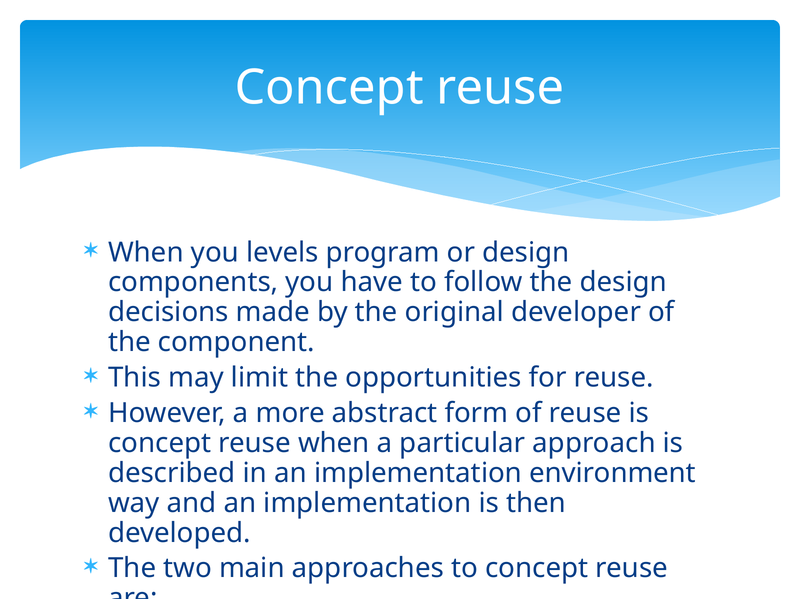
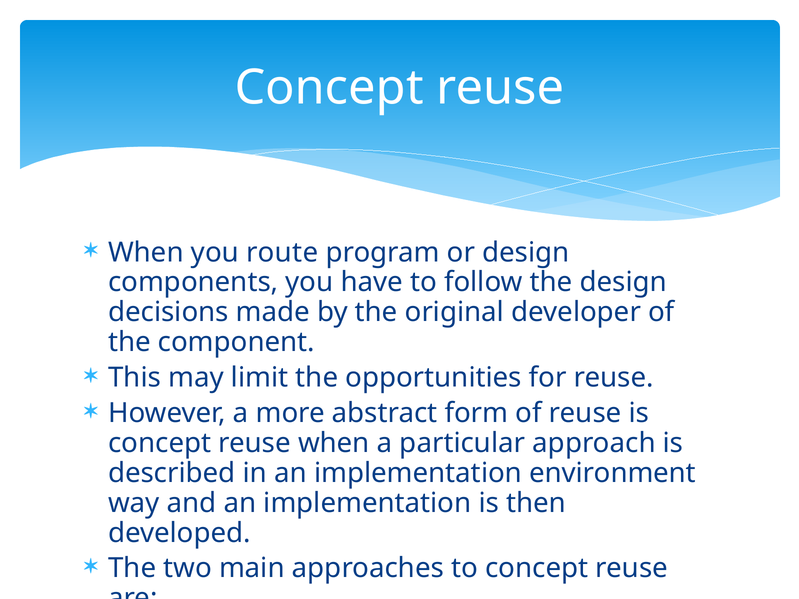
levels: levels -> route
